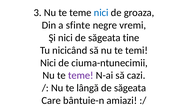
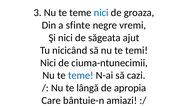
tine: tine -> ajut
teme at (81, 75) colour: purple -> blue
săgeata at (130, 88): săgeata -> apropia
